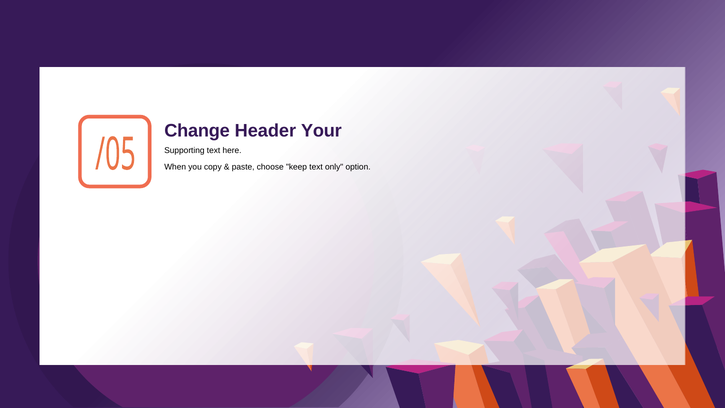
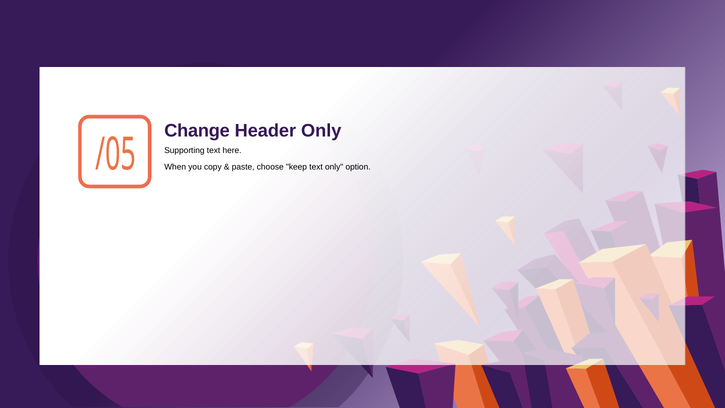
Header Your: Your -> Only
